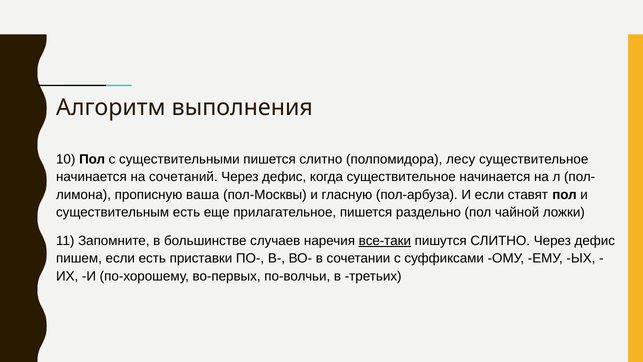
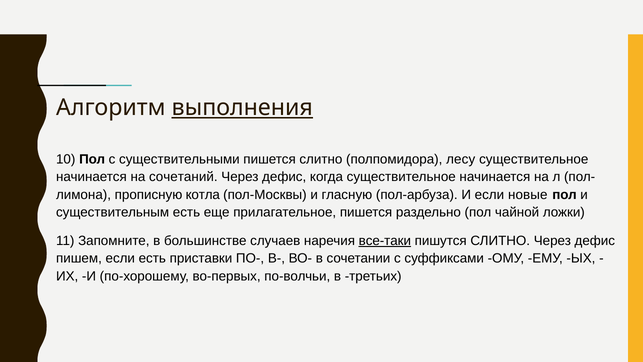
выполнения underline: none -> present
ваша: ваша -> котла
ставят: ставят -> новые
